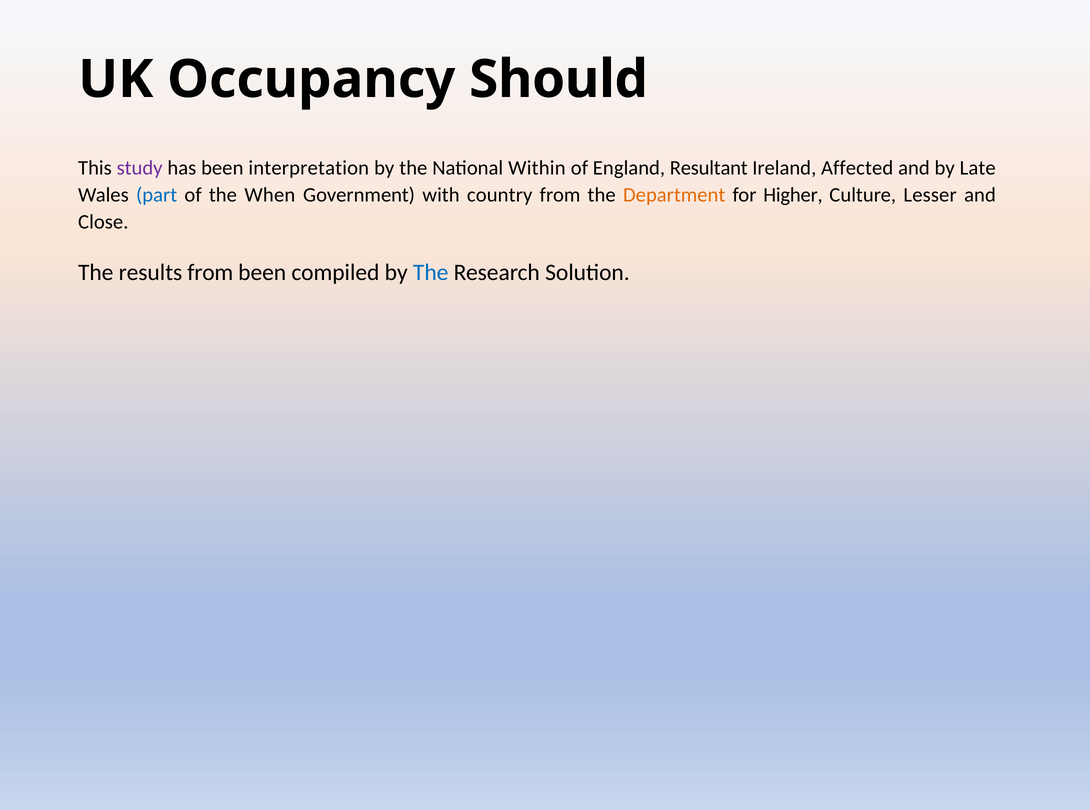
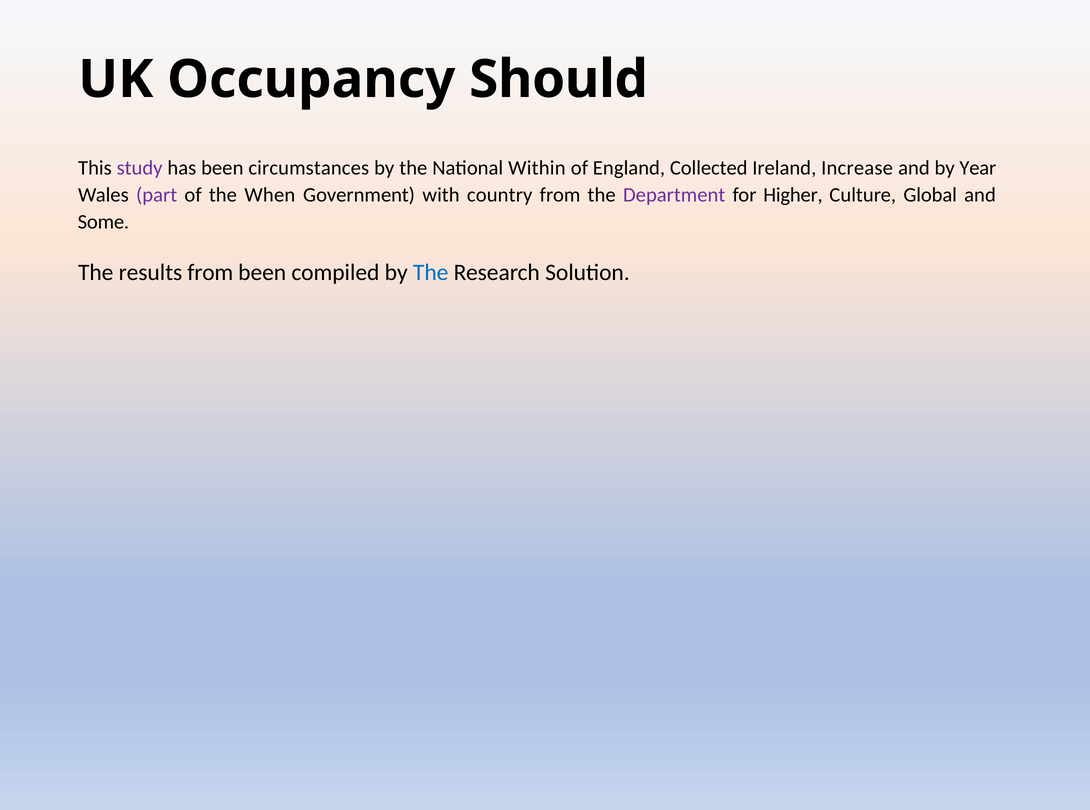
interpretation: interpretation -> circumstances
Resultant: Resultant -> Collected
Affected: Affected -> Increase
Late: Late -> Year
part colour: blue -> purple
Department colour: orange -> purple
Lesser: Lesser -> Global
Close: Close -> Some
